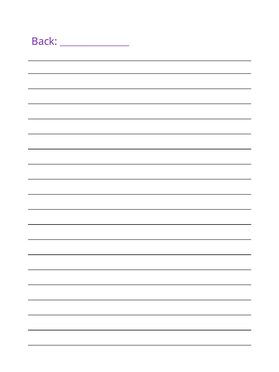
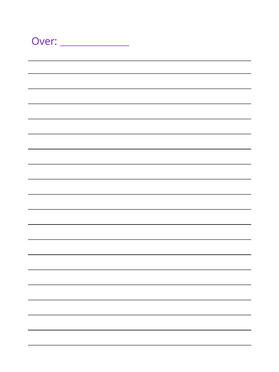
Back: Back -> Over
